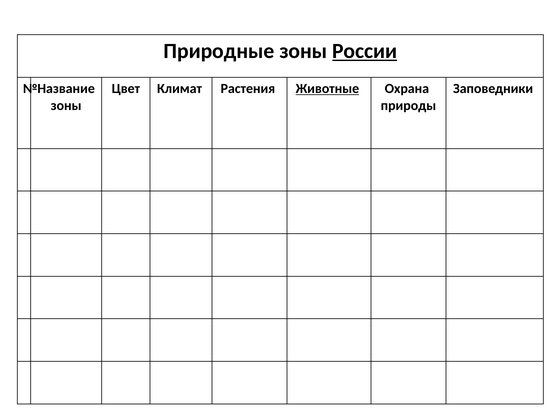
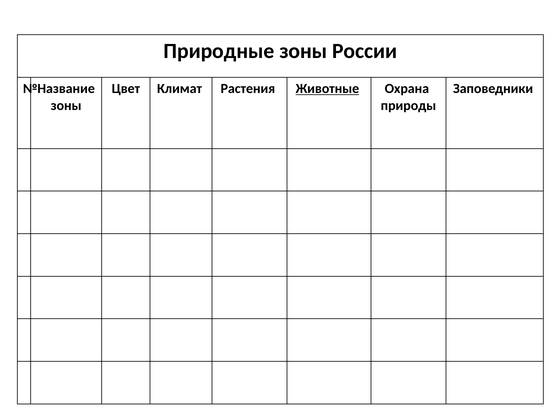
России underline: present -> none
